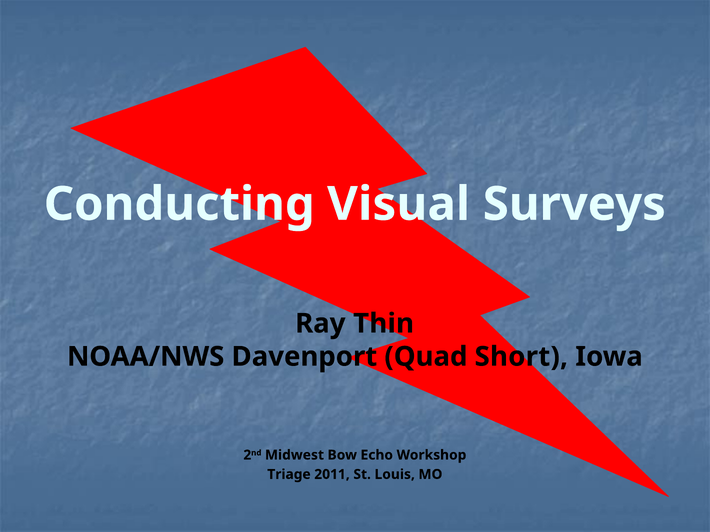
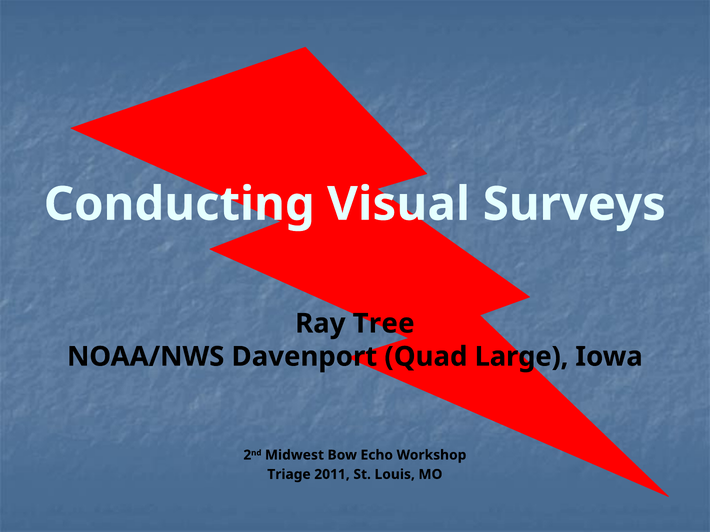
Thin: Thin -> Tree
Short: Short -> Large
